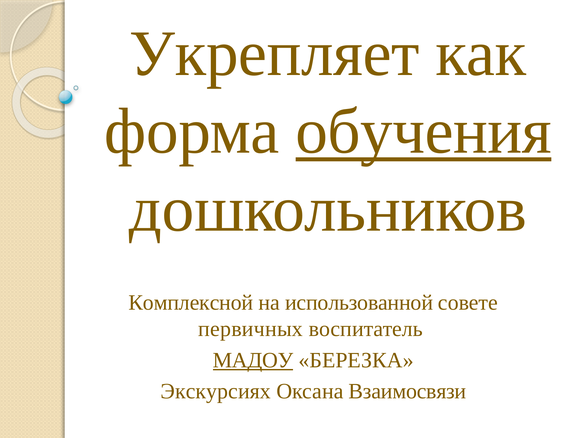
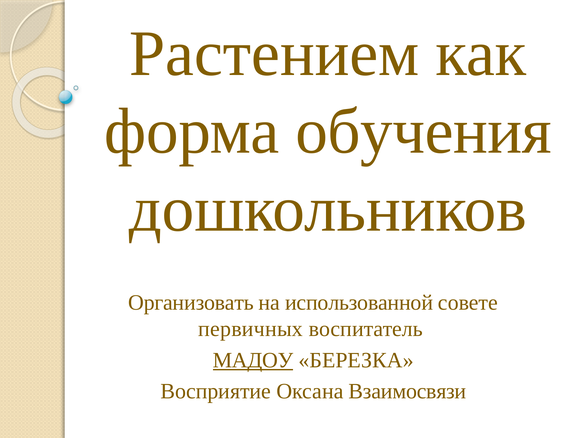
Укрепляет: Укрепляет -> Растением
обучения underline: present -> none
Комплексной: Комплексной -> Организовать
Экскурсиях: Экскурсиях -> Восприятие
